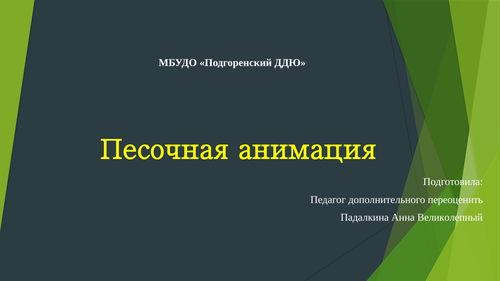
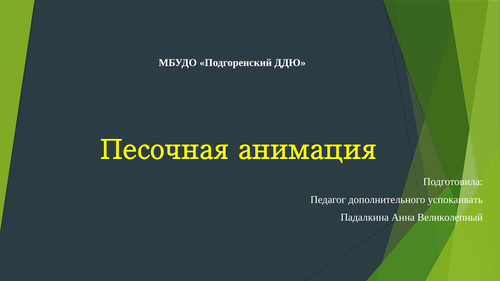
переоценить: переоценить -> успокаивать
